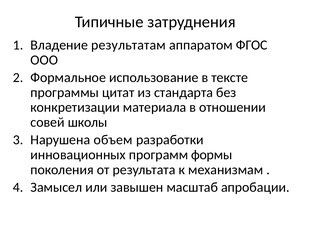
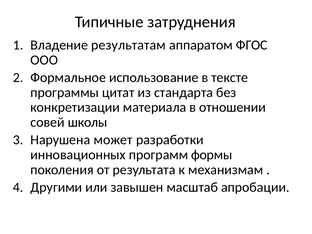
объем: объем -> может
Замысел: Замысел -> Другими
